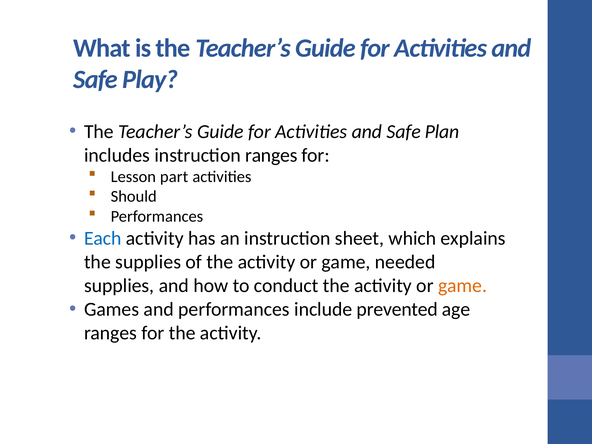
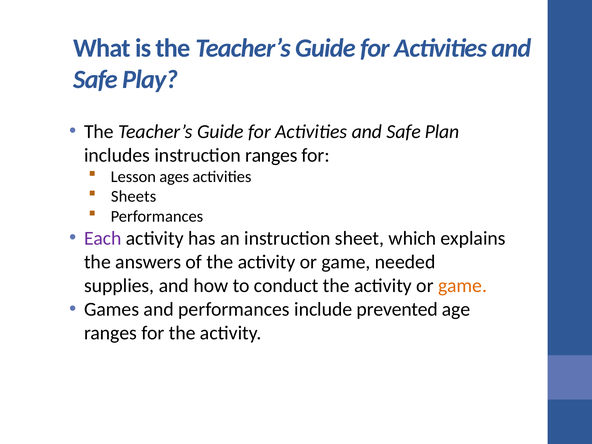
part: part -> ages
Should: Should -> Sheets
Each colour: blue -> purple
the supplies: supplies -> answers
